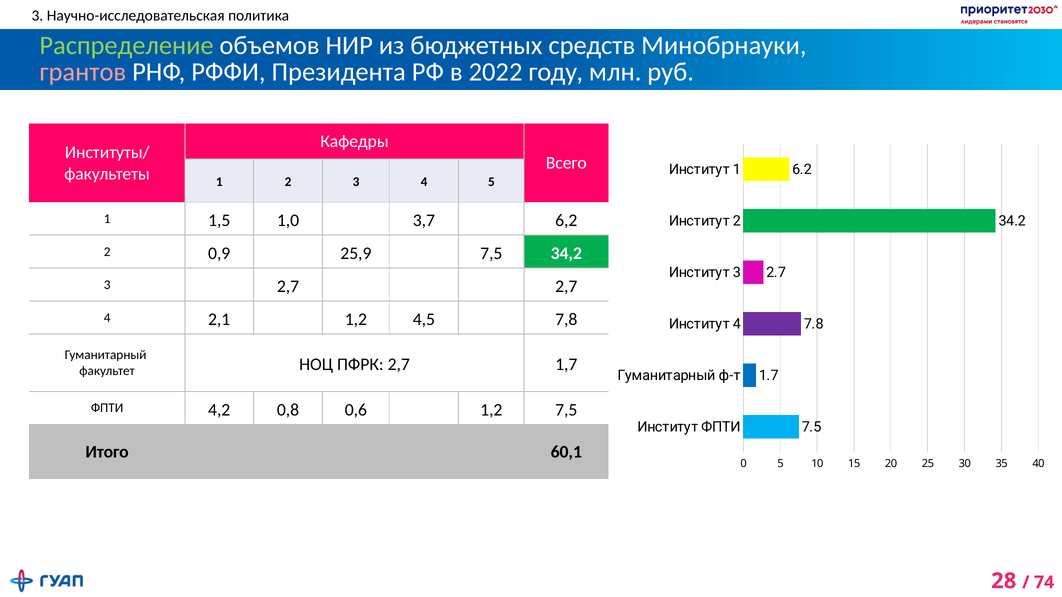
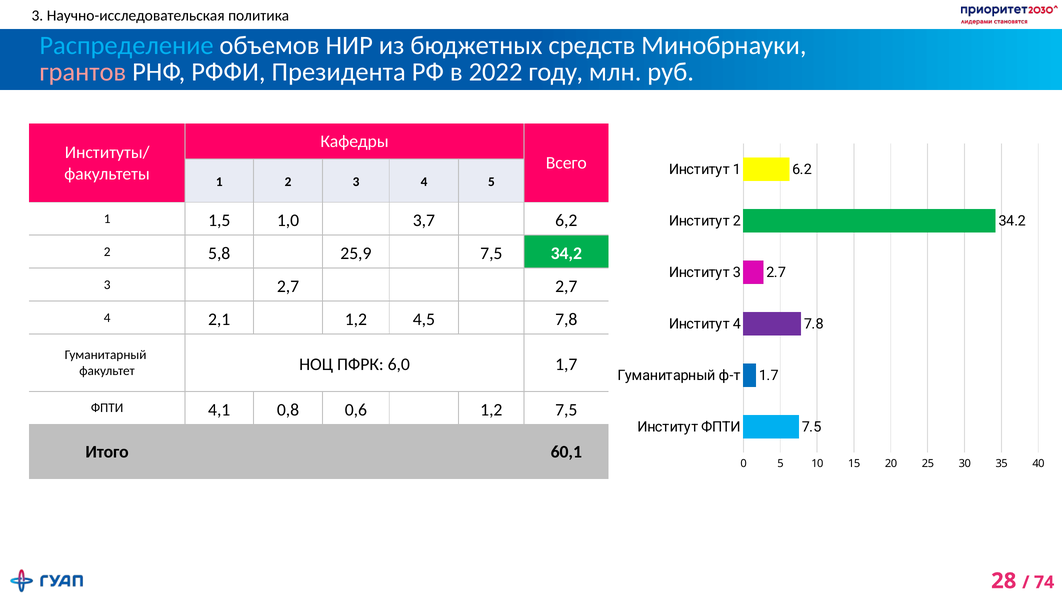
Распределение colour: light green -> light blue
0,9: 0,9 -> 5,8
ПФРК 2,7: 2,7 -> 6,0
4,2: 4,2 -> 4,1
